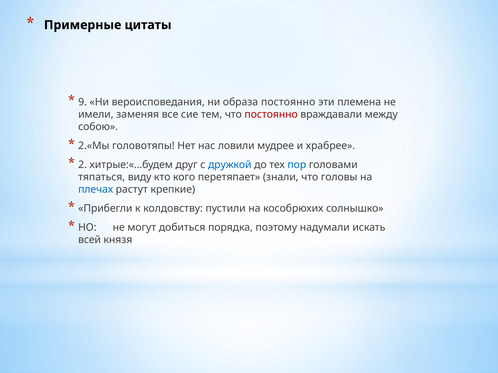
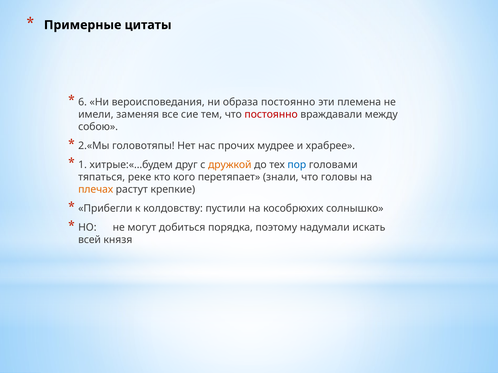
9: 9 -> 6
ловили: ловили -> прочих
2: 2 -> 1
дружкой colour: blue -> orange
виду: виду -> реке
плечах colour: blue -> orange
